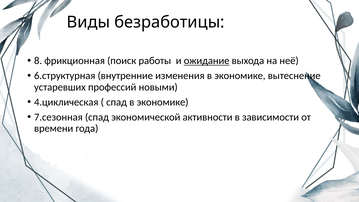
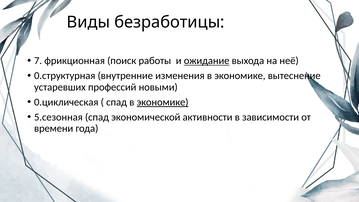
8: 8 -> 7
6.структурная: 6.структурная -> 0.структурная
4.циклическая: 4.циклическая -> 0.циклическая
экономике at (163, 102) underline: none -> present
7.сезонная: 7.сезонная -> 5.сезонная
